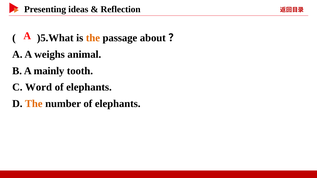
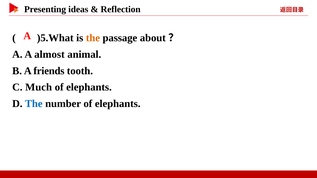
weighs: weighs -> almost
mainly: mainly -> friends
Word: Word -> Much
The at (34, 104) colour: orange -> blue
